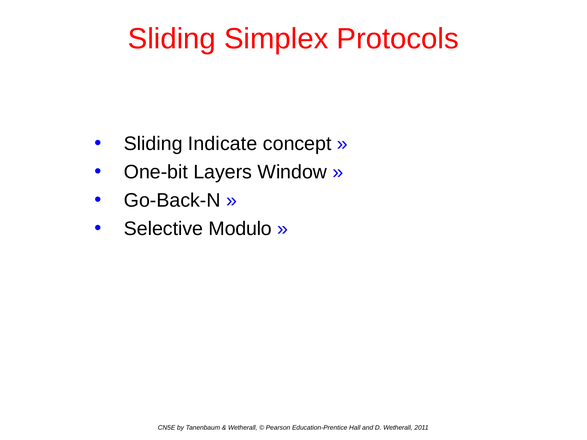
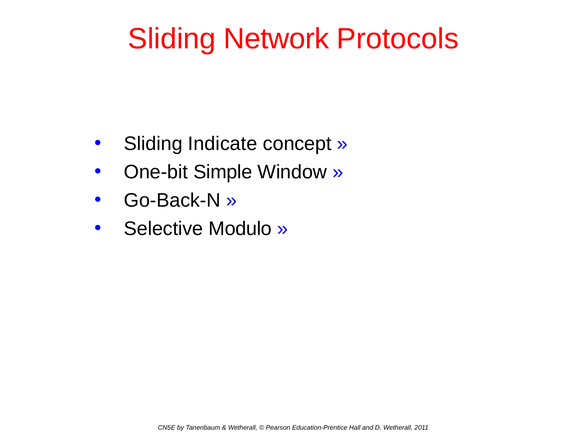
Simplex: Simplex -> Network
Layers: Layers -> Simple
